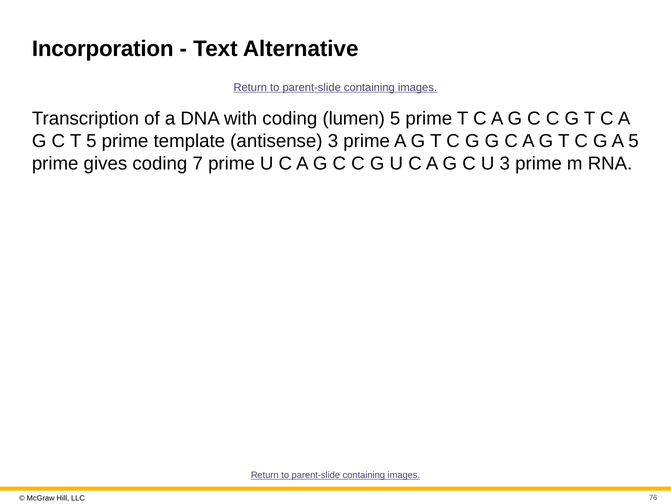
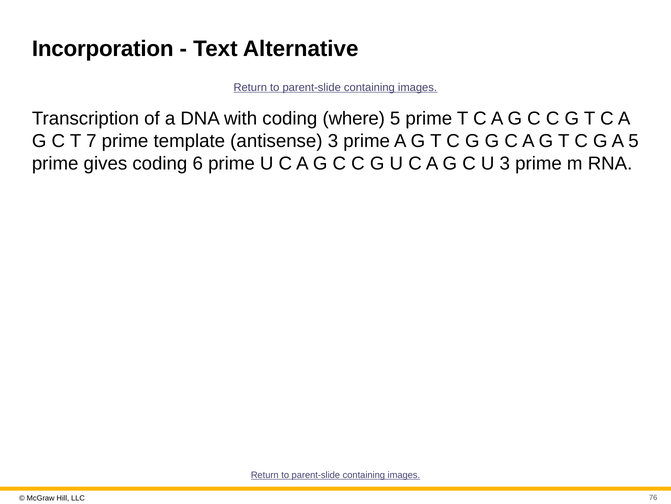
lumen: lumen -> where
T 5: 5 -> 7
7: 7 -> 6
